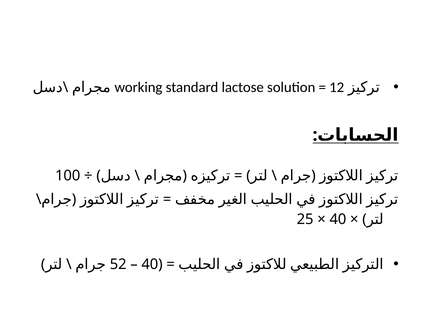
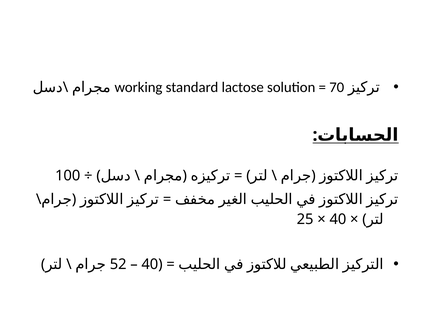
12: 12 -> 70
